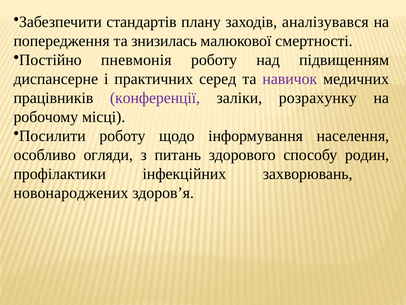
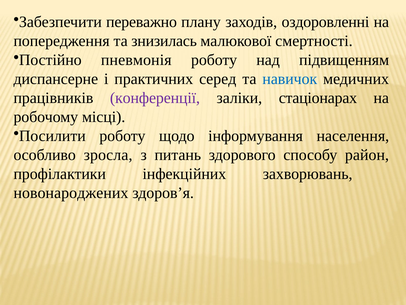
стандартів: стандартів -> переважно
аналізувався: аналізувався -> оздоровленні
навичок colour: purple -> blue
розрахунку: розрахунку -> стаціонарах
огляди: огляди -> зросла
родин: родин -> район
